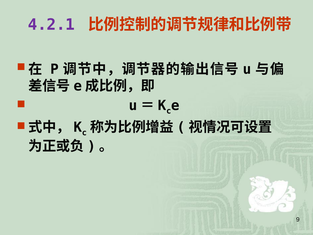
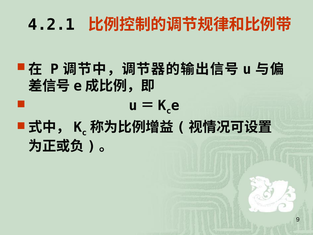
4.2.1 colour: purple -> black
